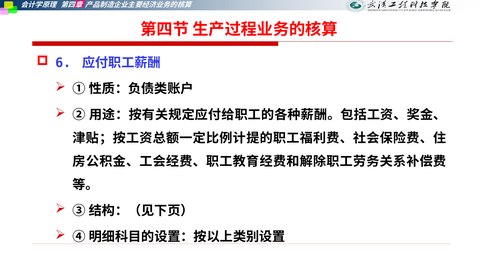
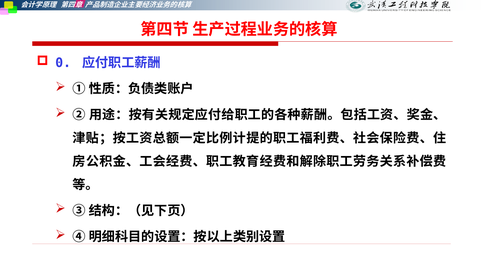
6: 6 -> 0
